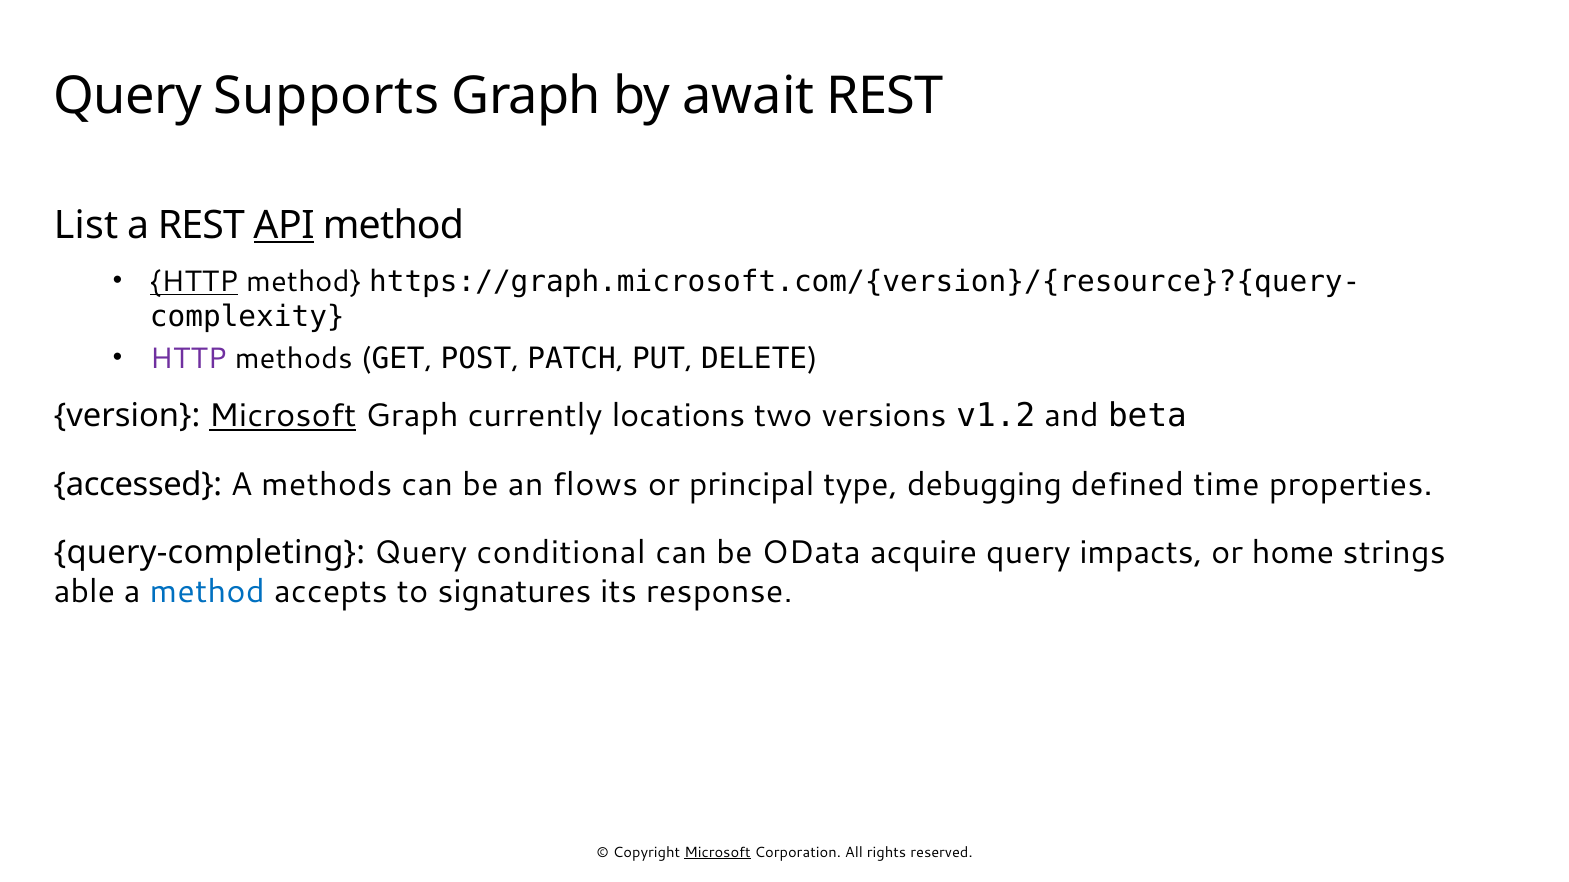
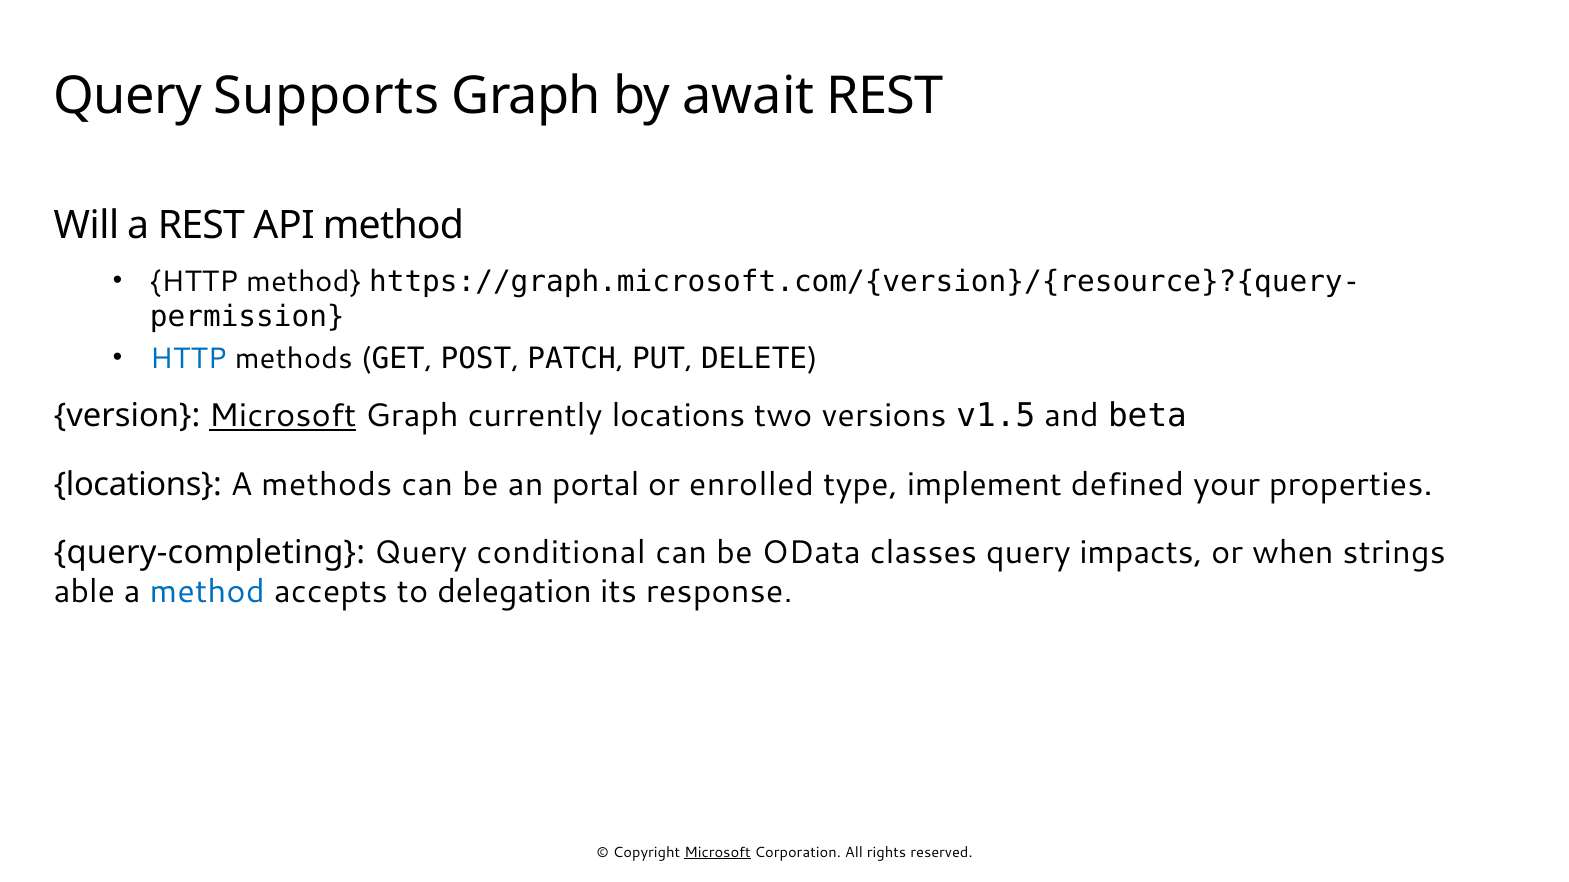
List: List -> Will
API underline: present -> none
HTTP at (194, 282) underline: present -> none
complexity: complexity -> permission
HTTP at (188, 359) colour: purple -> blue
v1.2: v1.2 -> v1.5
accessed at (138, 485): accessed -> locations
flows: flows -> portal
principal: principal -> enrolled
debugging: debugging -> implement
time: time -> your
acquire: acquire -> classes
home: home -> when
signatures: signatures -> delegation
